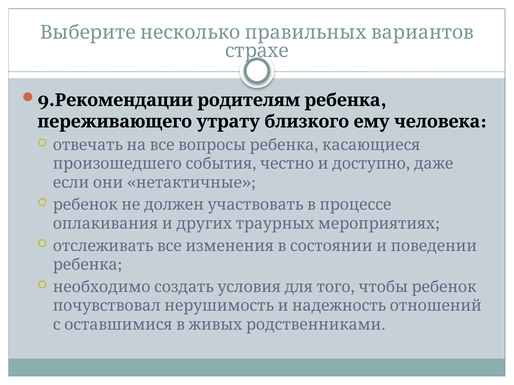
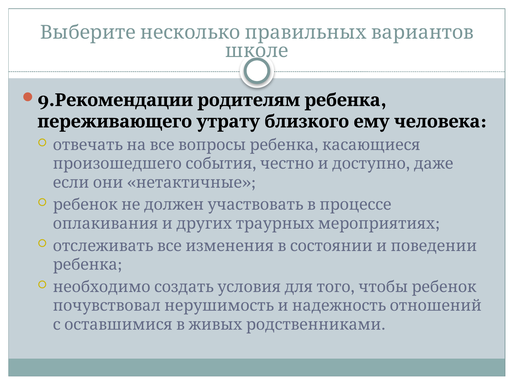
страхе: страхе -> школе
